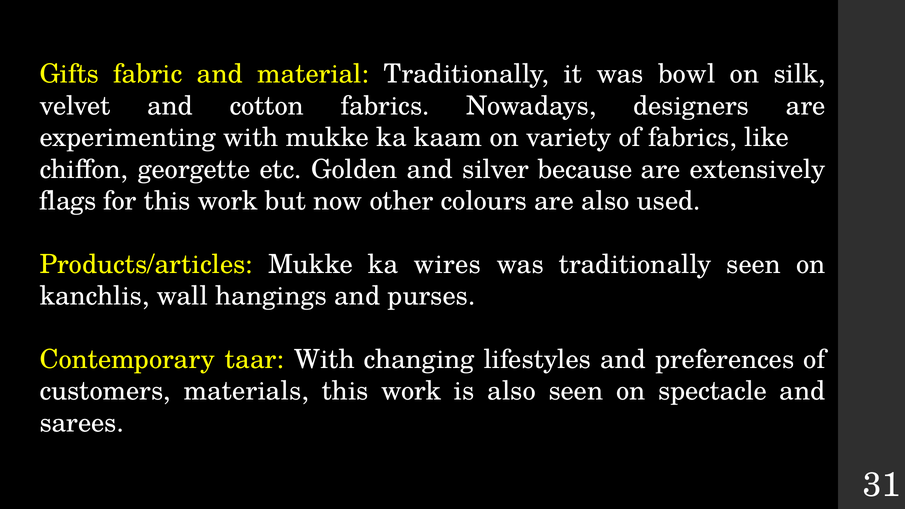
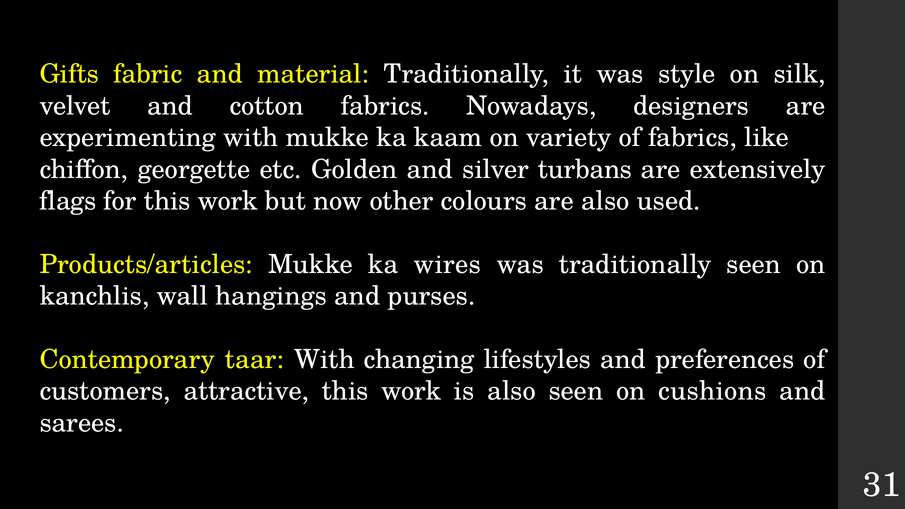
bowl: bowl -> style
because: because -> turbans
materials: materials -> attractive
spectacle: spectacle -> cushions
